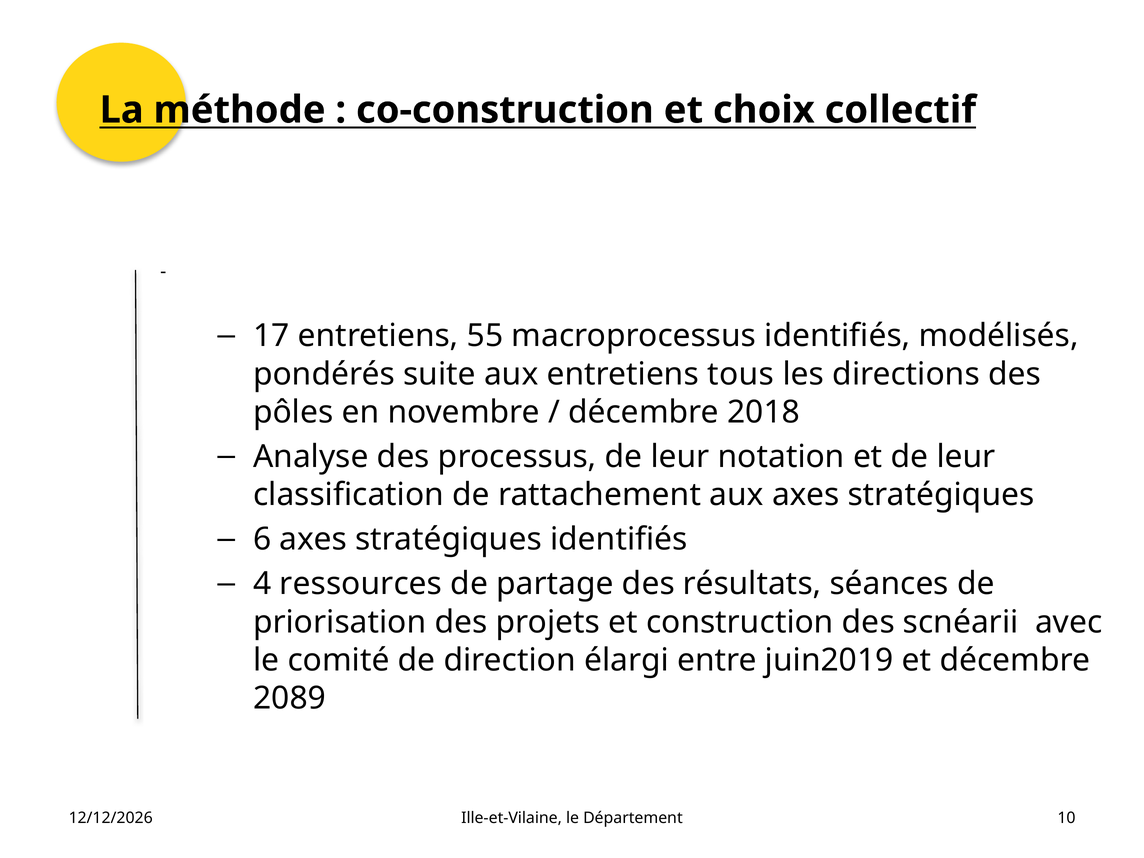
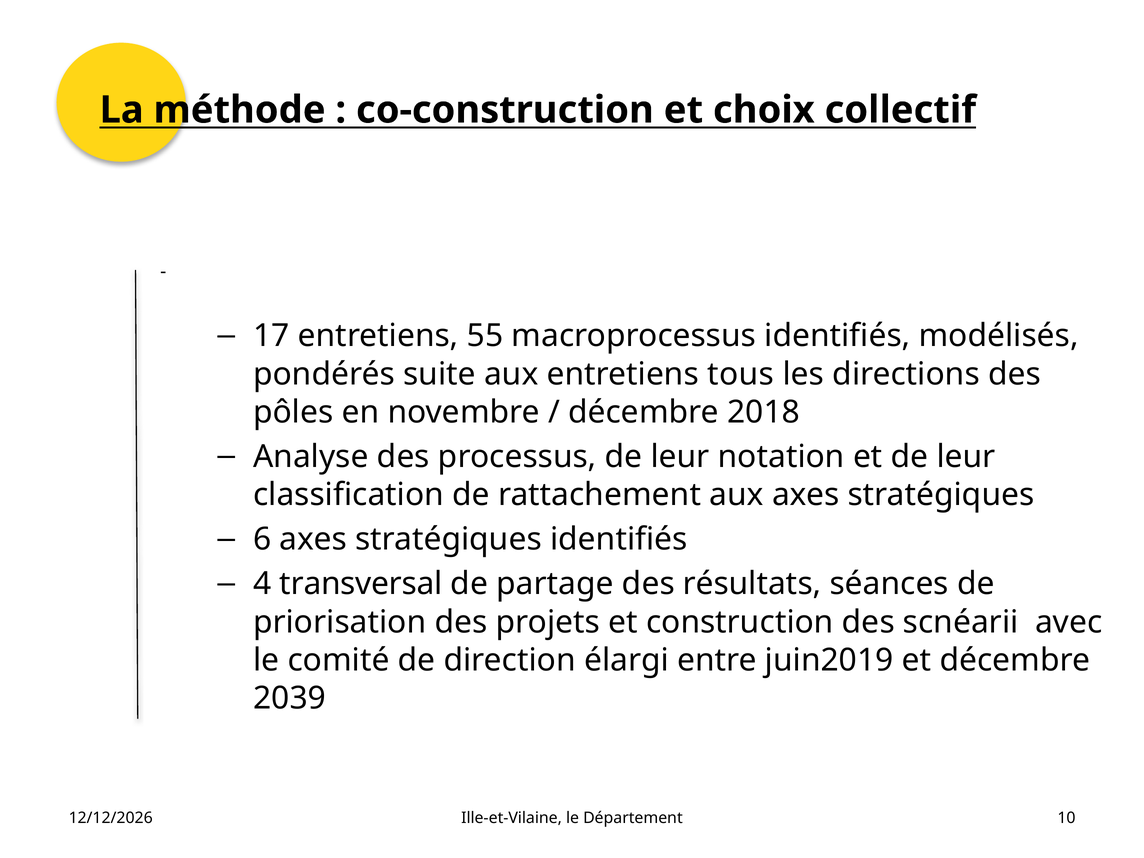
ressources: ressources -> transversal
2089: 2089 -> 2039
